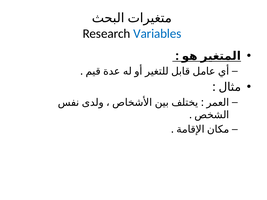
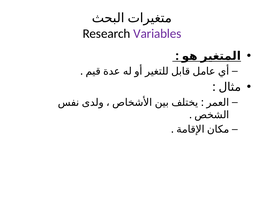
Variables colour: blue -> purple
